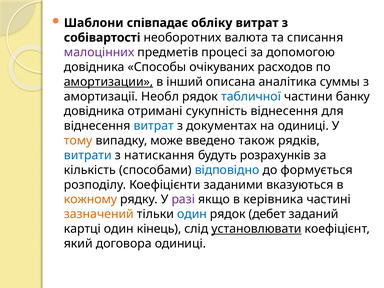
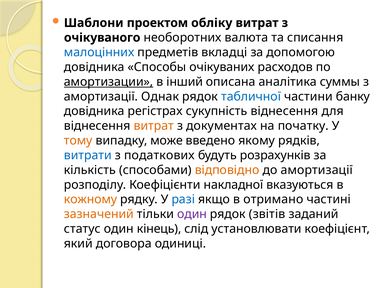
співпадає: співпадає -> проектом
собівартості: собівартості -> очікуваного
малоцінних colour: purple -> blue
процесі: процесі -> вкладці
Необл: Необл -> Однак
отримані: отримані -> регістрах
витрат at (154, 126) colour: blue -> orange
на одиниці: одиниці -> початку
також: також -> якому
натискання: натискання -> податкових
відповідно colour: blue -> orange
до формується: формується -> амортизації
заданими: заданими -> накладної
разі colour: purple -> blue
керівника: керівника -> отримано
один at (192, 214) colour: blue -> purple
дебет: дебет -> звітів
картці: картці -> статус
установлювати underline: present -> none
